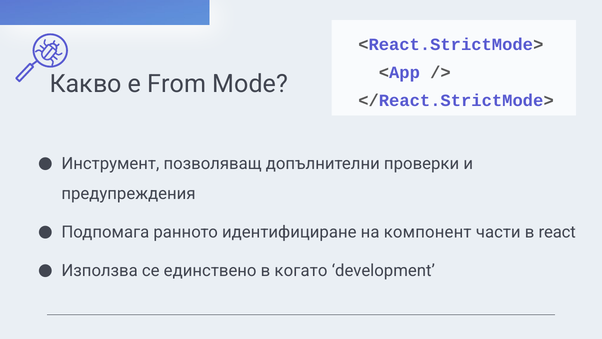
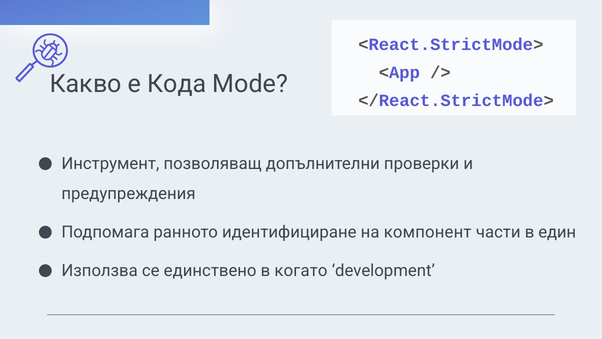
From: From -> Кода
react: react -> един
